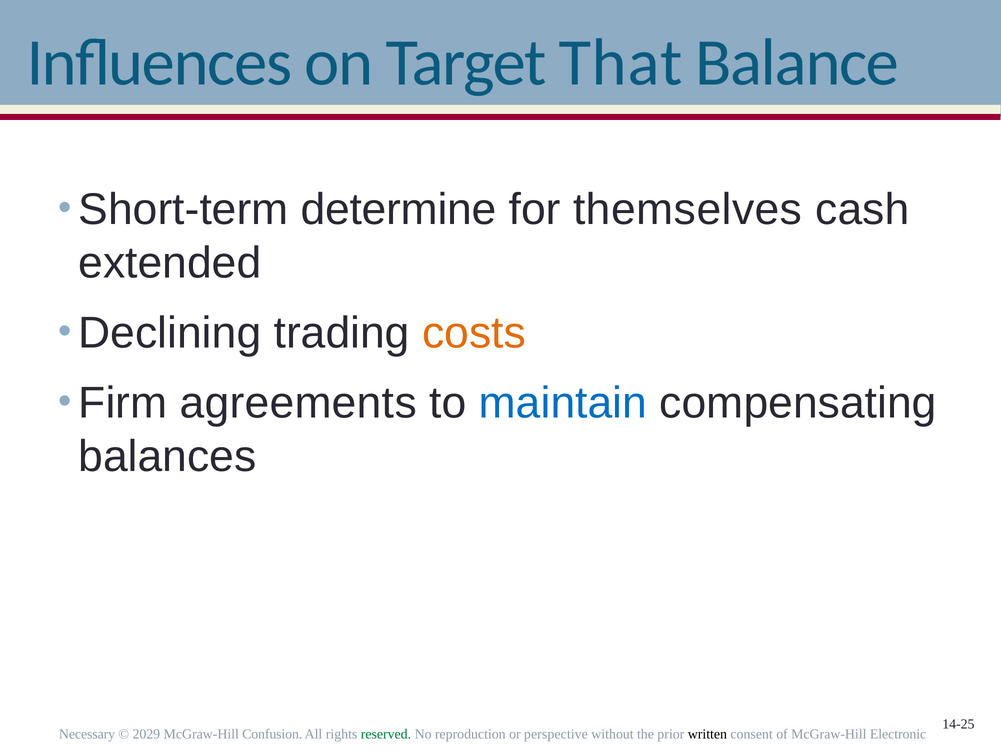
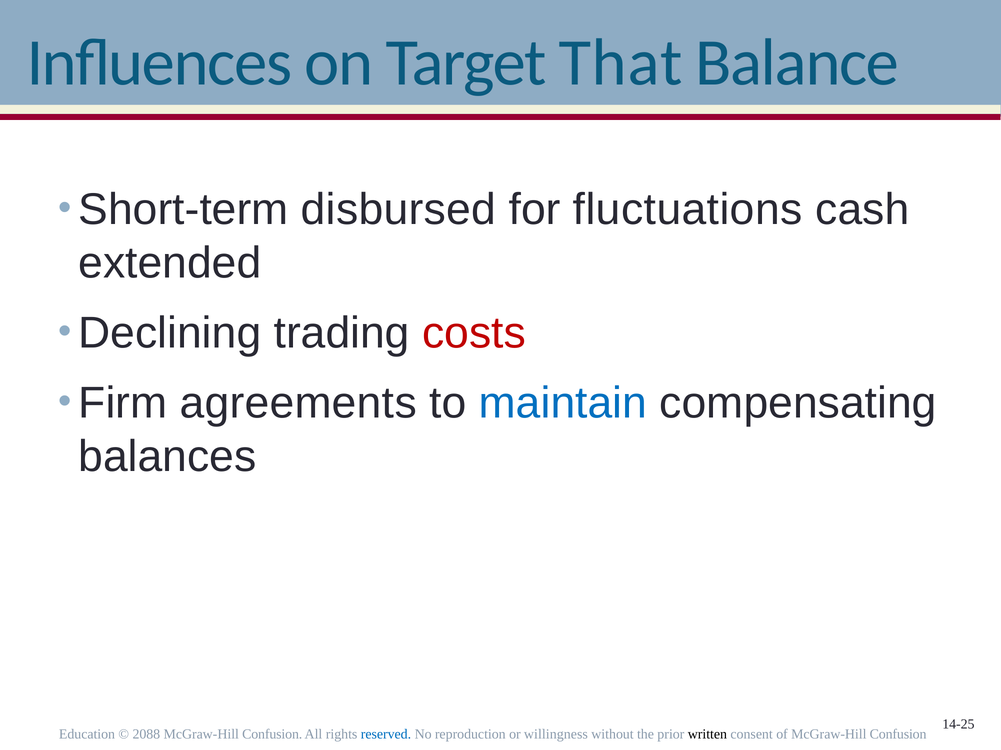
determine: determine -> disbursed
themselves: themselves -> fluctuations
costs colour: orange -> red
Necessary: Necessary -> Education
2029: 2029 -> 2088
reserved colour: green -> blue
perspective: perspective -> willingness
of McGraw-Hill Electronic: Electronic -> Confusion
